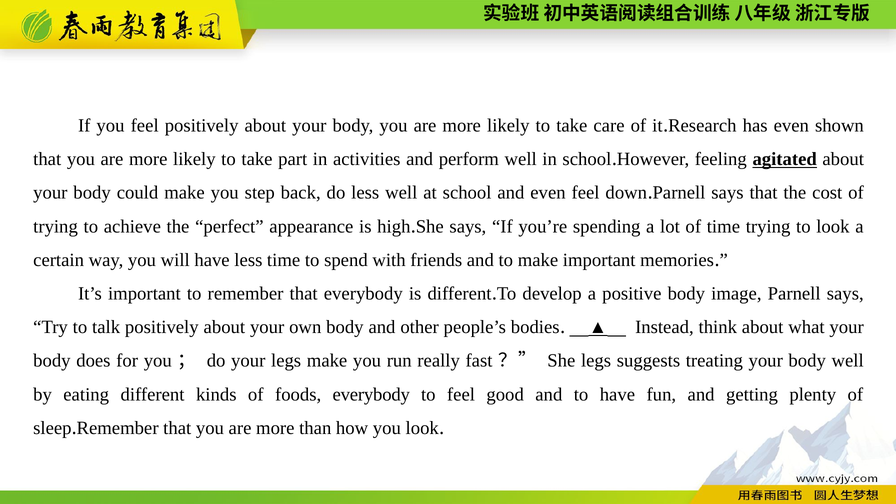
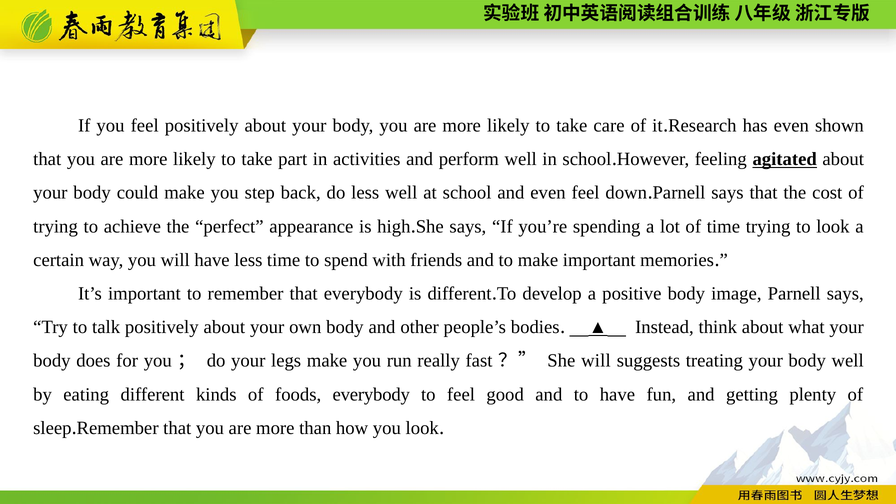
She legs: legs -> will
